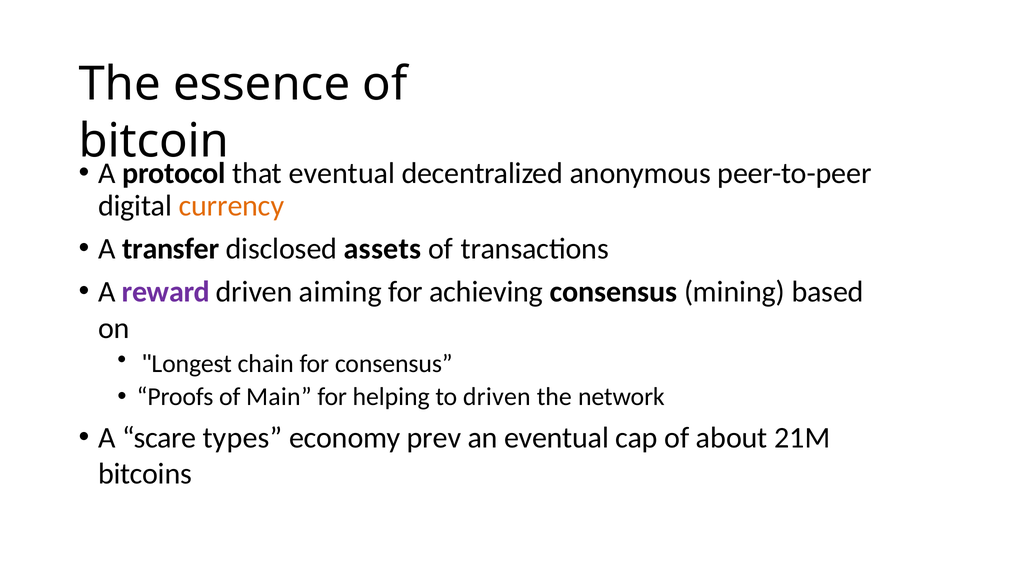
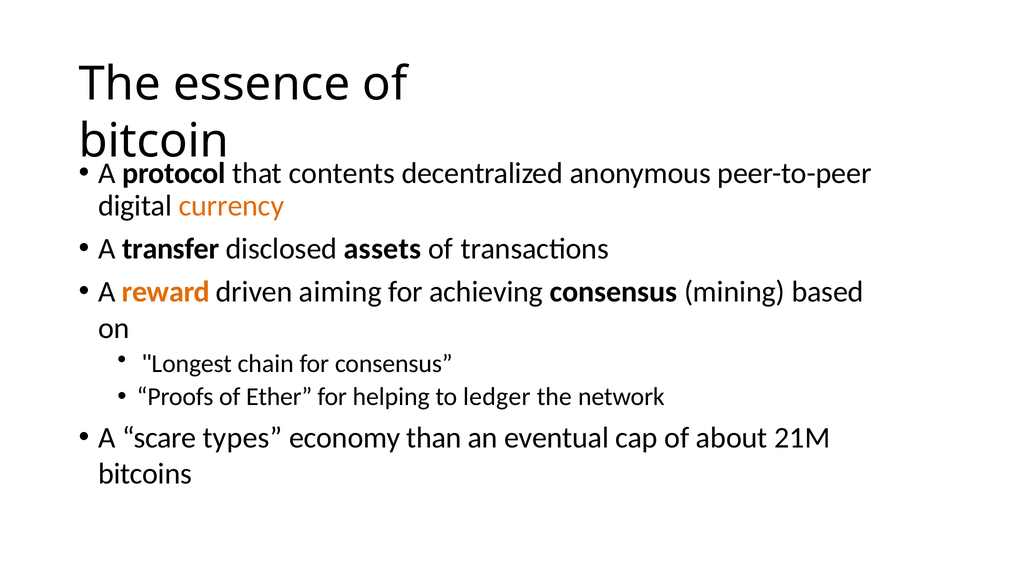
that eventual: eventual -> contents
reward colour: purple -> orange
Main: Main -> Ether
to driven: driven -> ledger
prev: prev -> than
